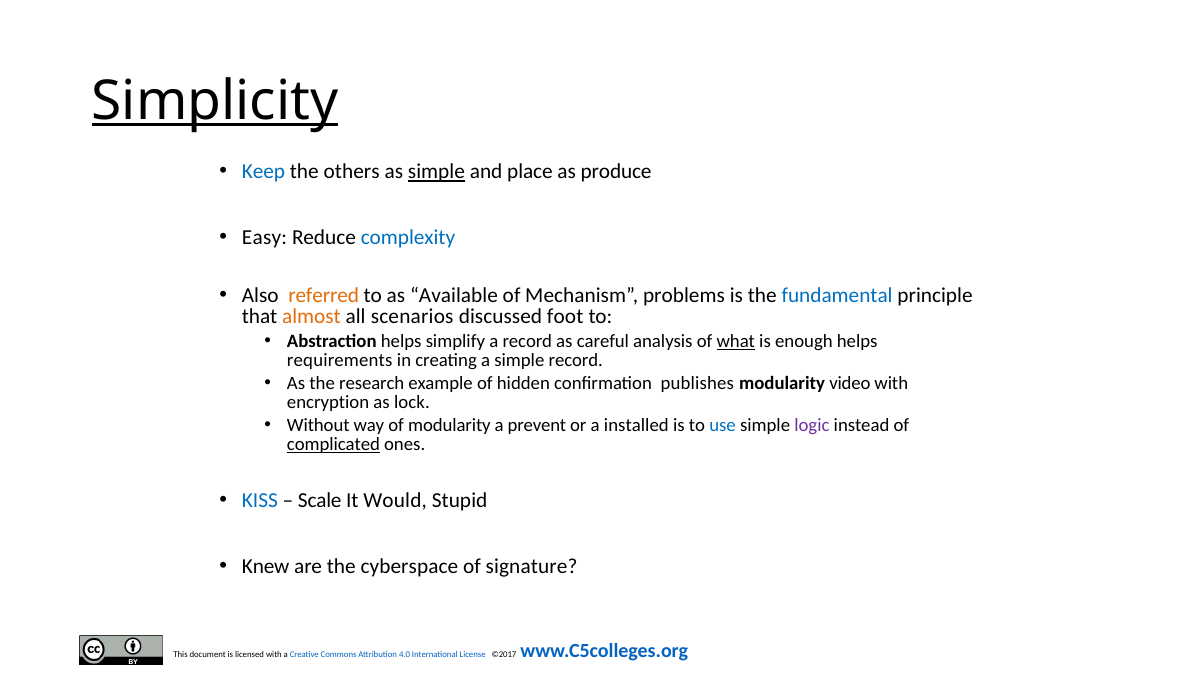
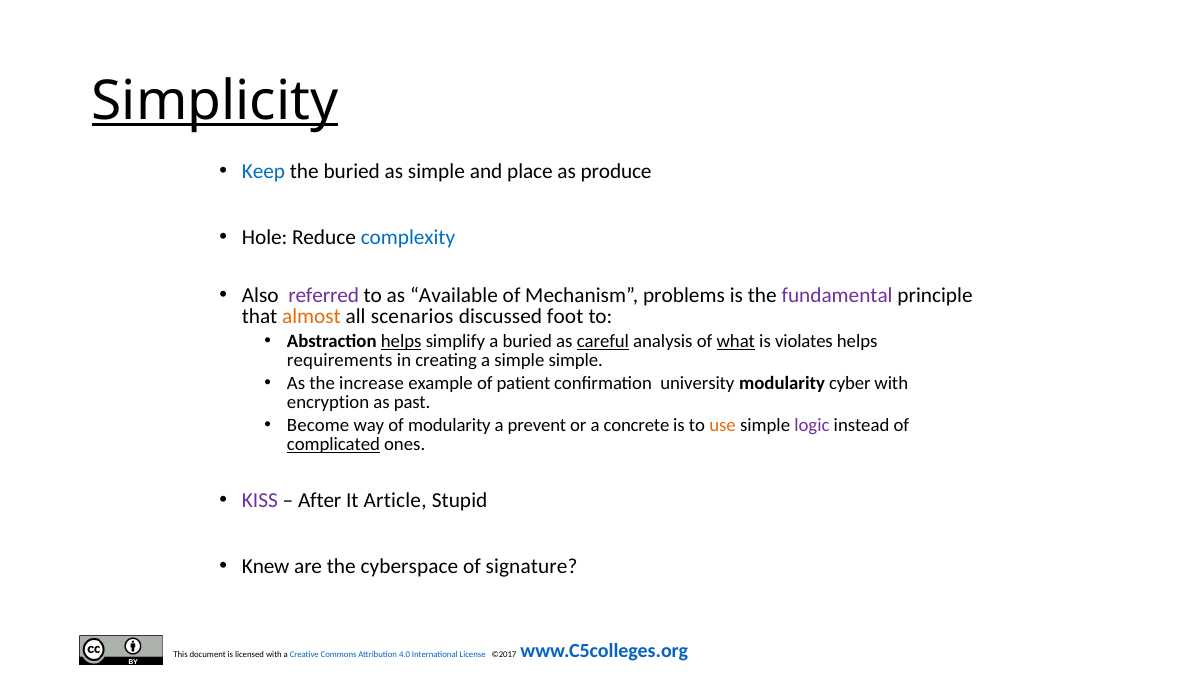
the others: others -> buried
simple at (436, 172) underline: present -> none
Easy: Easy -> Hole
referred colour: orange -> purple
fundamental colour: blue -> purple
helps at (401, 342) underline: none -> present
a record: record -> buried
careful underline: none -> present
enough: enough -> violates
simple record: record -> simple
research: research -> increase
hidden: hidden -> patient
publishes: publishes -> university
video: video -> cyber
lock: lock -> past
Without: Without -> Become
installed: installed -> concrete
use colour: blue -> orange
KISS colour: blue -> purple
Scale: Scale -> After
Would: Would -> Article
